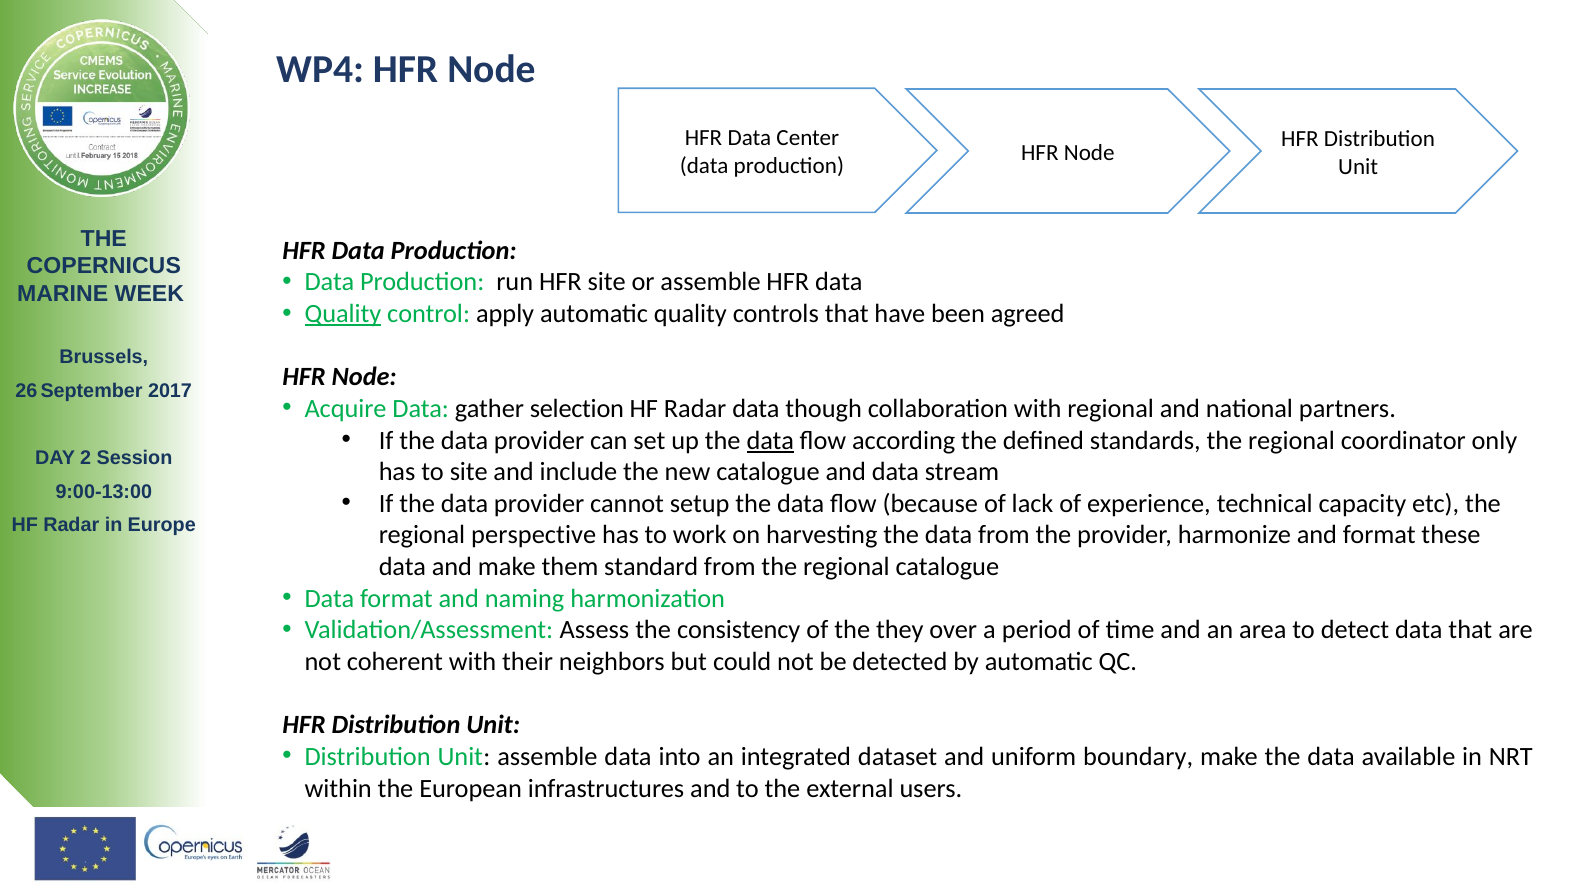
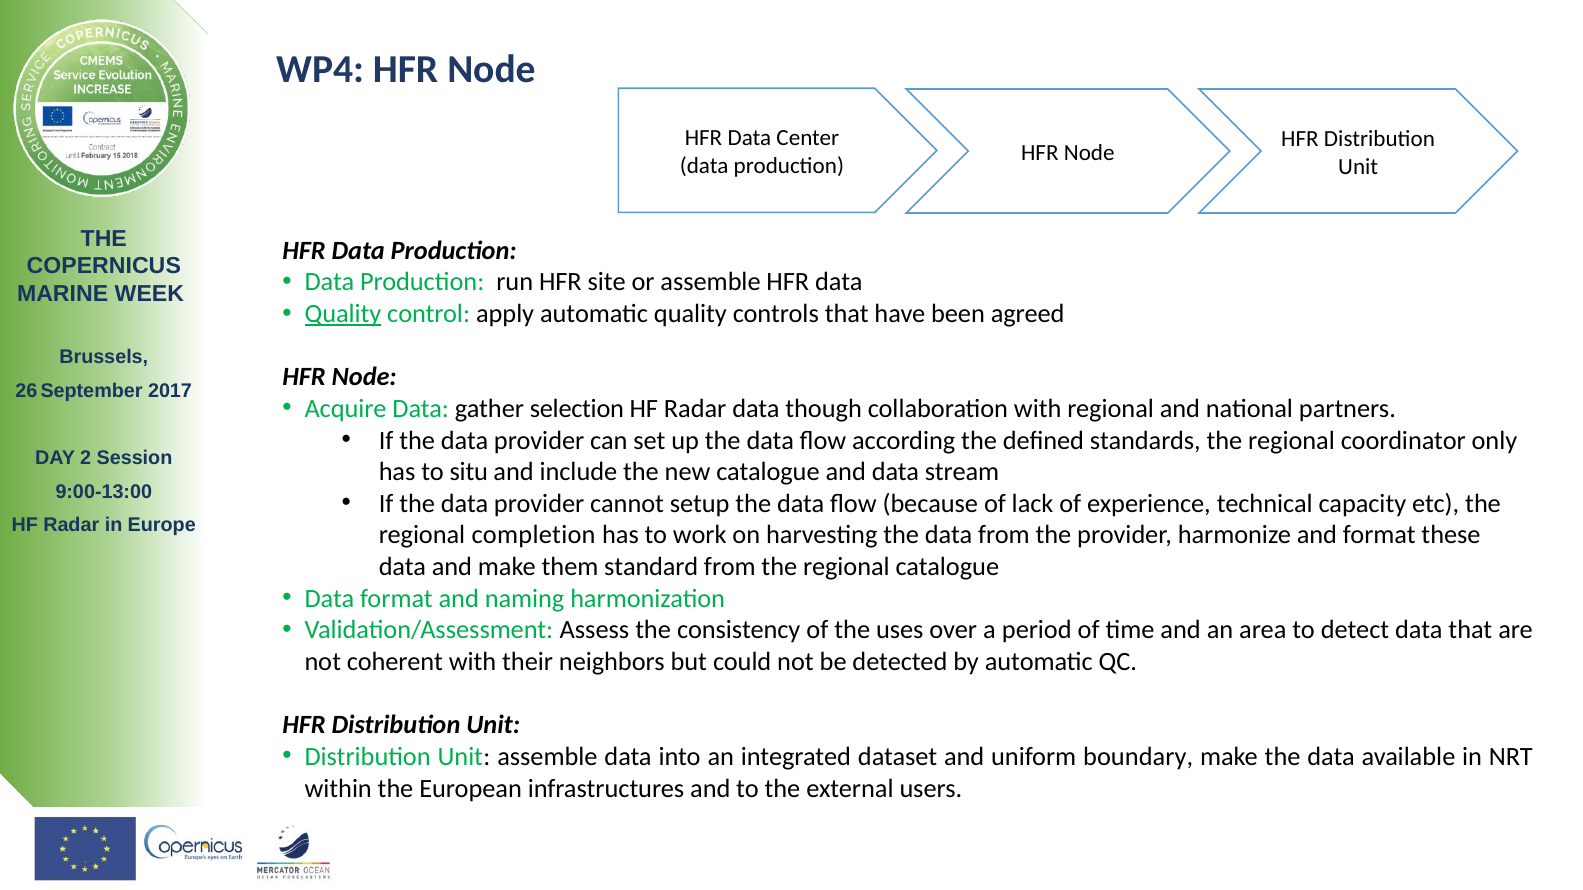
data at (770, 441) underline: present -> none
to site: site -> situ
perspective: perspective -> completion
they: they -> uses
